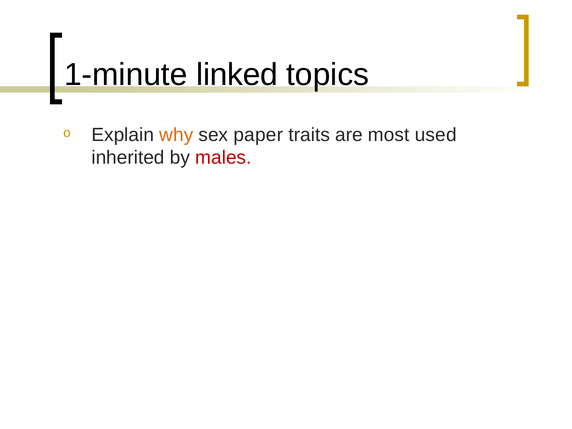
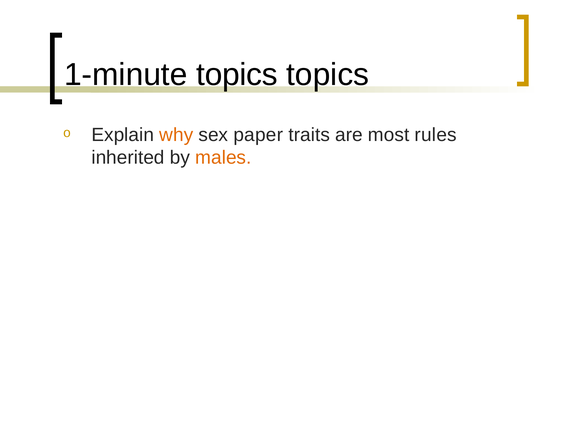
1-minute linked: linked -> topics
used: used -> rules
males colour: red -> orange
